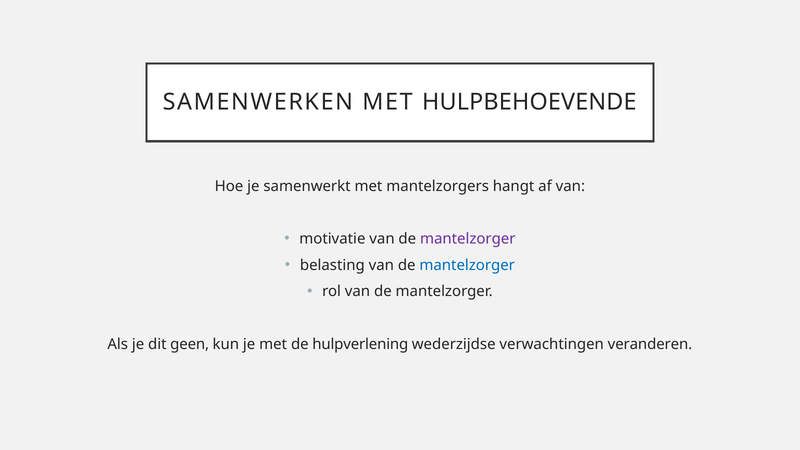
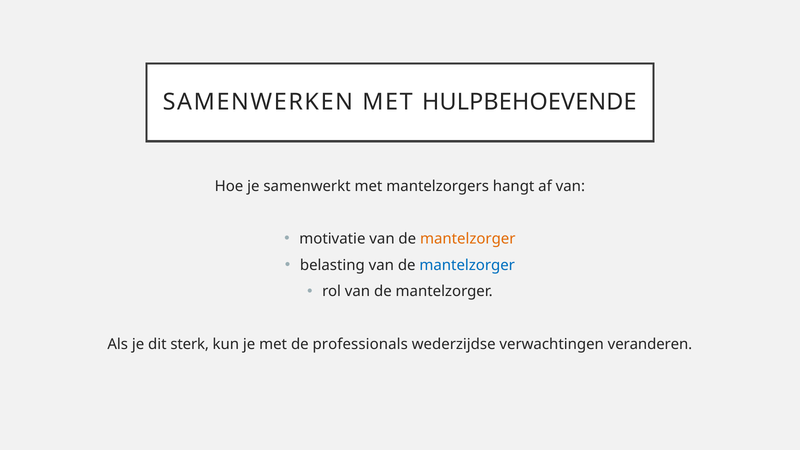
mantelzorger at (468, 239) colour: purple -> orange
geen: geen -> sterk
hulpverlening: hulpverlening -> professionals
